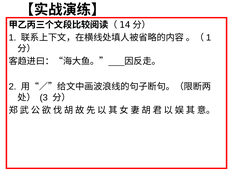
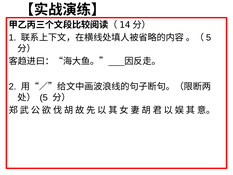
1 at (209, 38): 1 -> 5
3 at (44, 97): 3 -> 5
